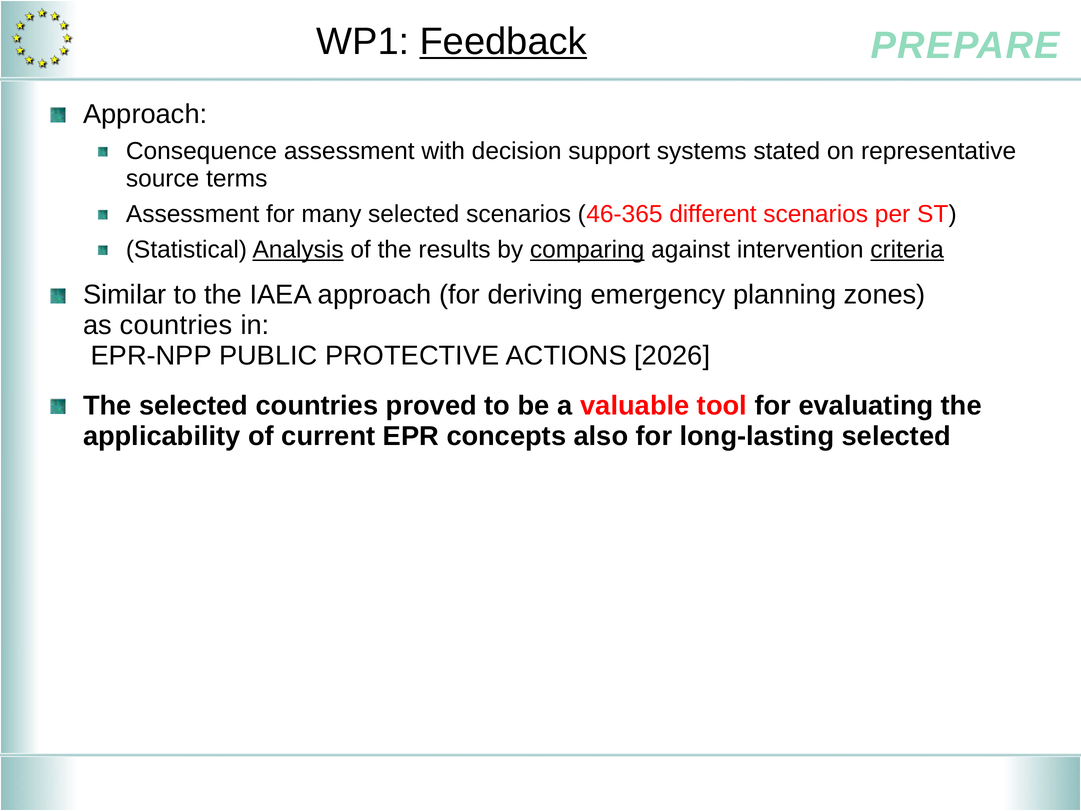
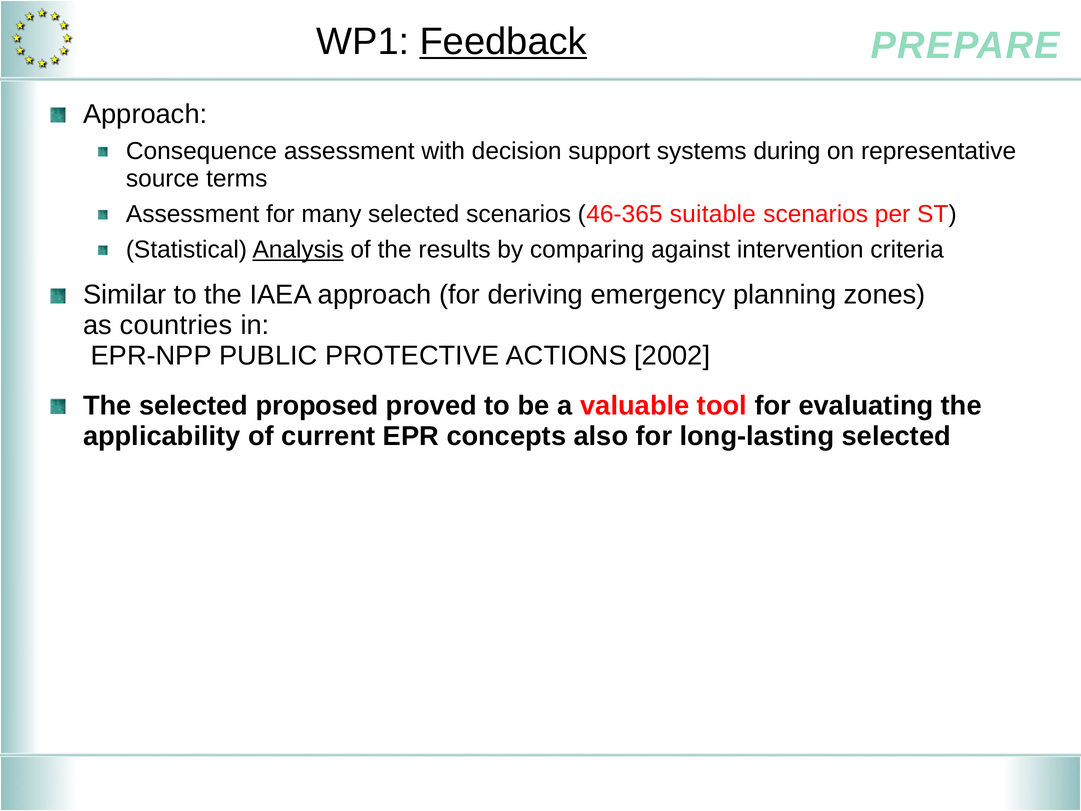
stated: stated -> during
different: different -> suitable
comparing underline: present -> none
criteria underline: present -> none
2026: 2026 -> 2002
selected countries: countries -> proposed
